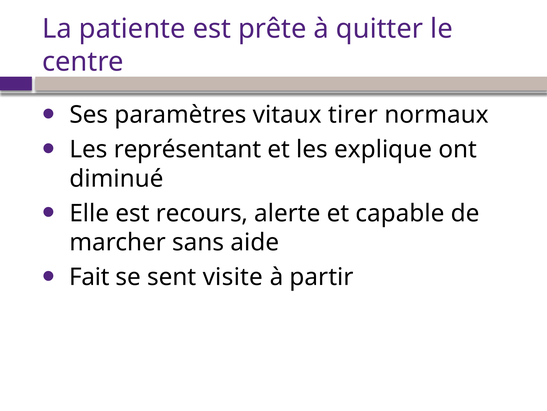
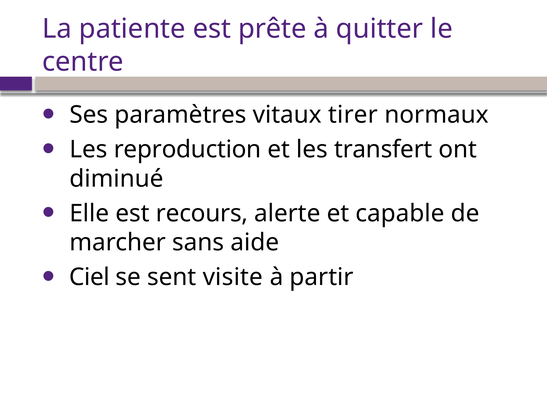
représentant: représentant -> reproduction
explique: explique -> transfert
Fait: Fait -> Ciel
